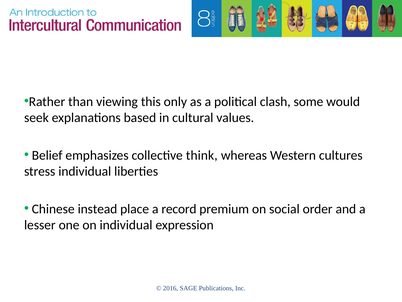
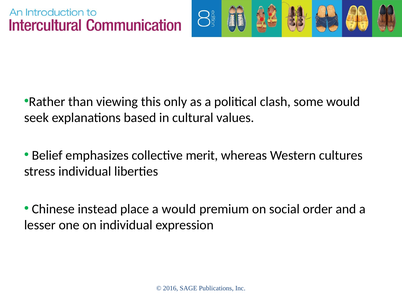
think: think -> merit
a record: record -> would
